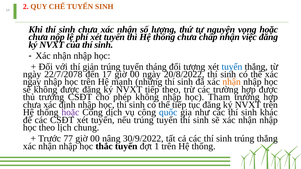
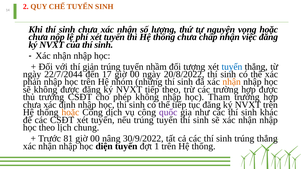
tháng: tháng -> nhầm
22/7/2078: 22/7/2078 -> 22/7/2044
ngay: ngay -> phản
mạnh: mạnh -> nhóm
hoặc at (70, 113) colour: purple -> orange
quốc colour: blue -> purple
77: 77 -> 81
thắc: thắc -> diện
